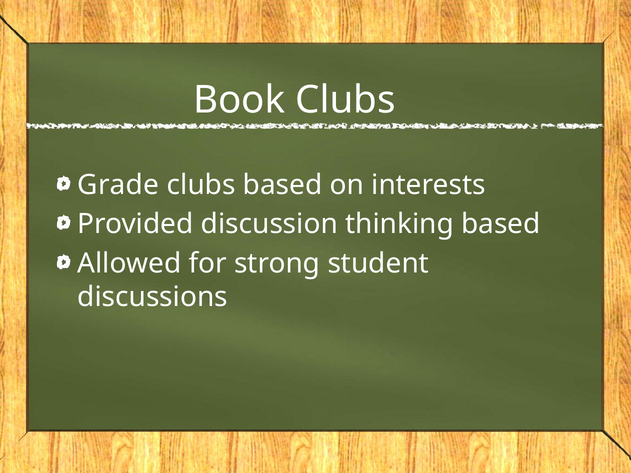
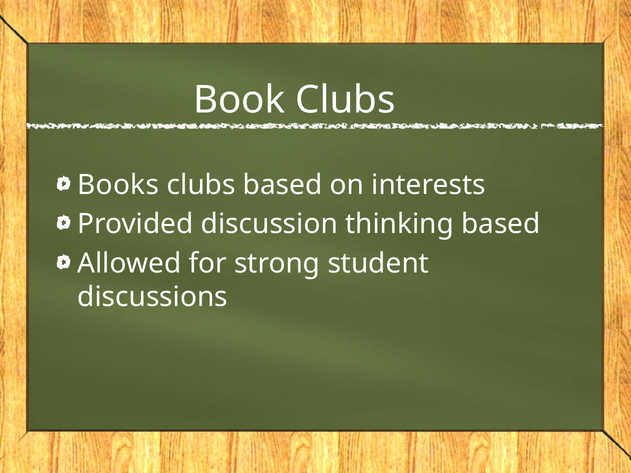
Grade: Grade -> Books
